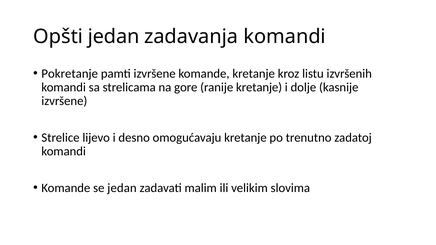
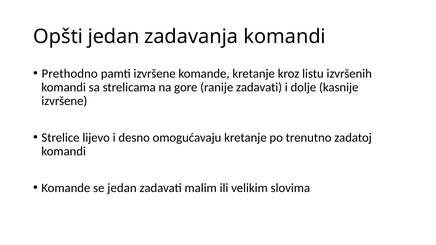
Pokretanje: Pokretanje -> Prethodno
ranije kretanje: kretanje -> zadavati
